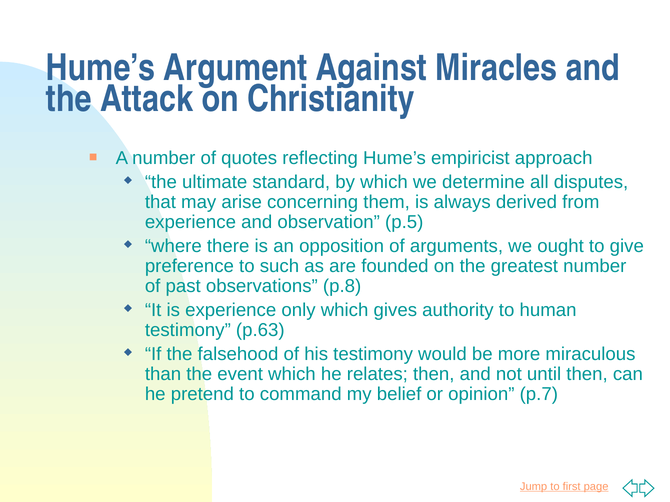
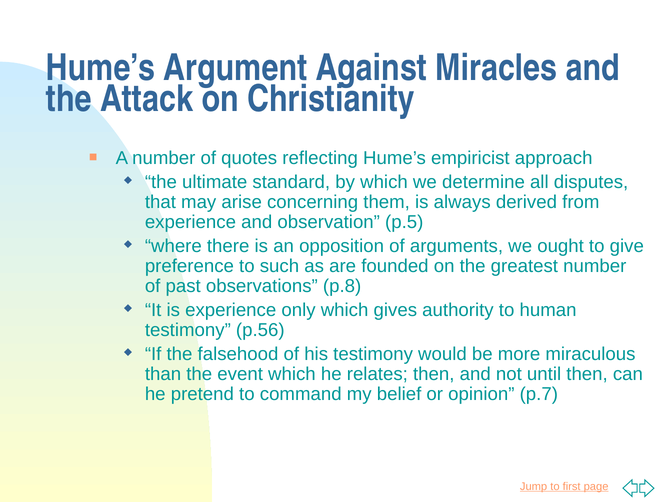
p.63: p.63 -> p.56
